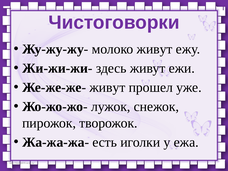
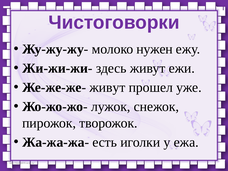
молоко живут: живут -> нужен
